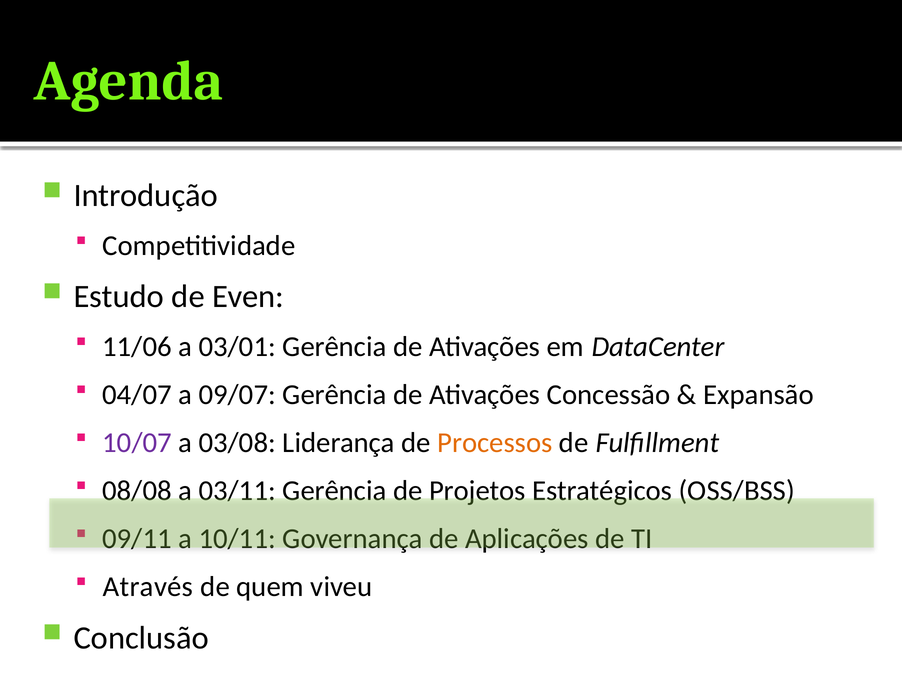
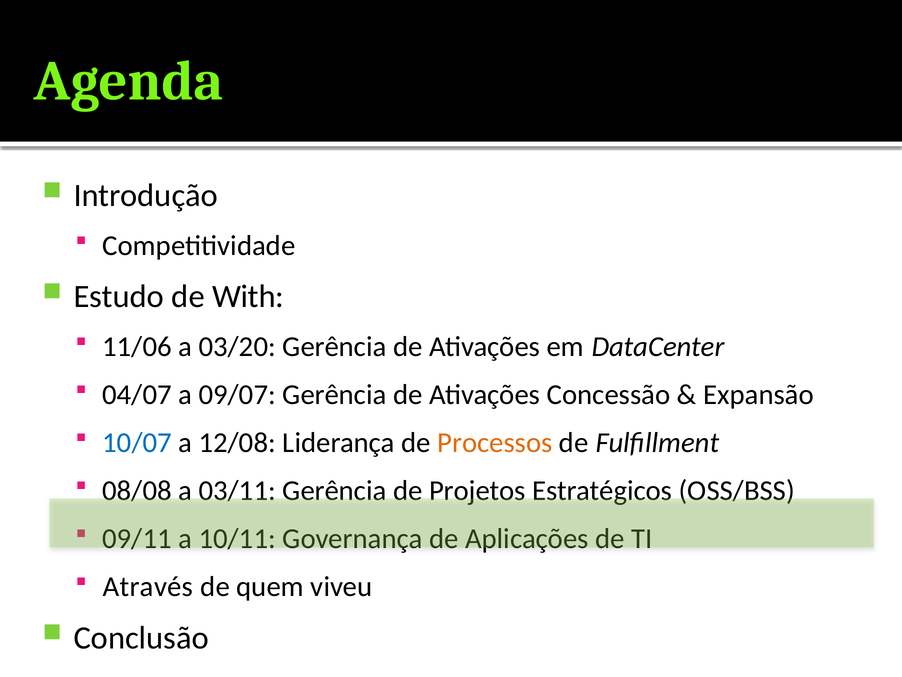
Even: Even -> With
03/01: 03/01 -> 03/20
10/07 colour: purple -> blue
03/08: 03/08 -> 12/08
